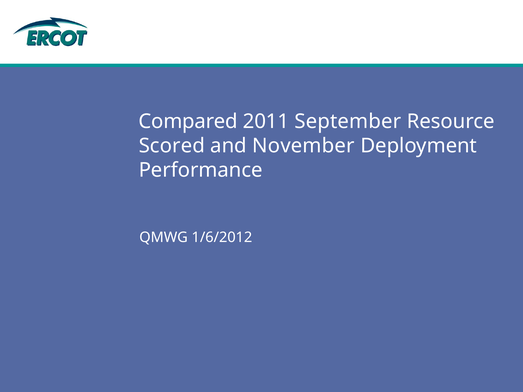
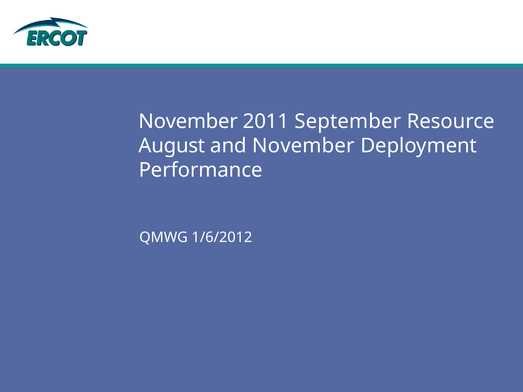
Compared at (188, 121): Compared -> November
Scored: Scored -> August
